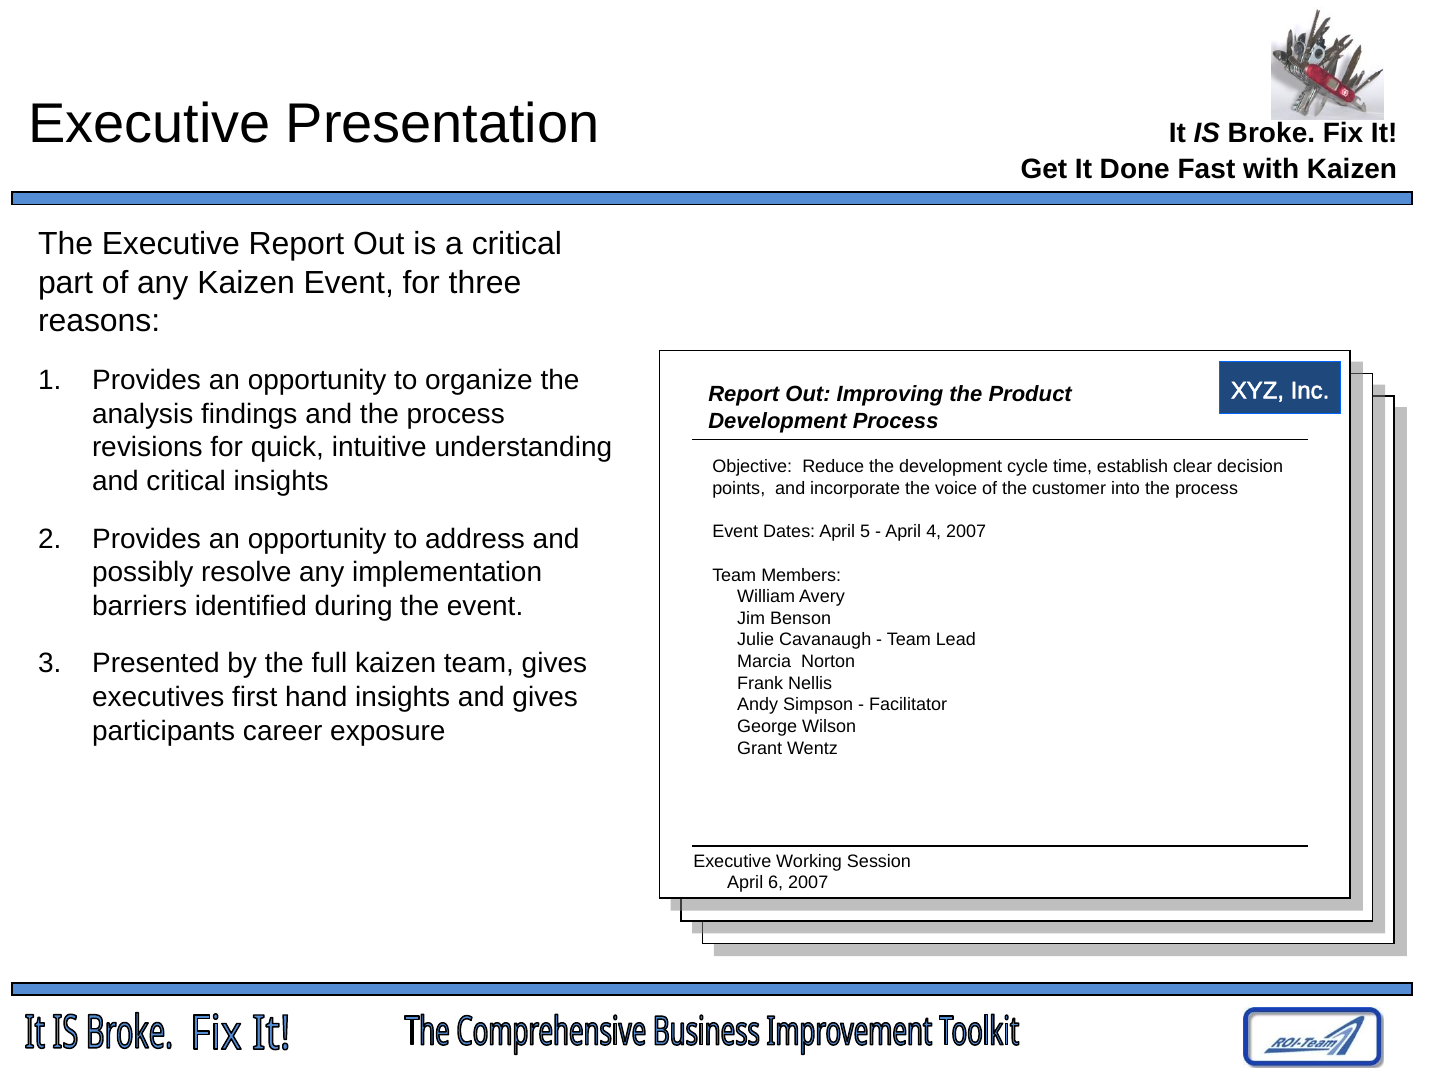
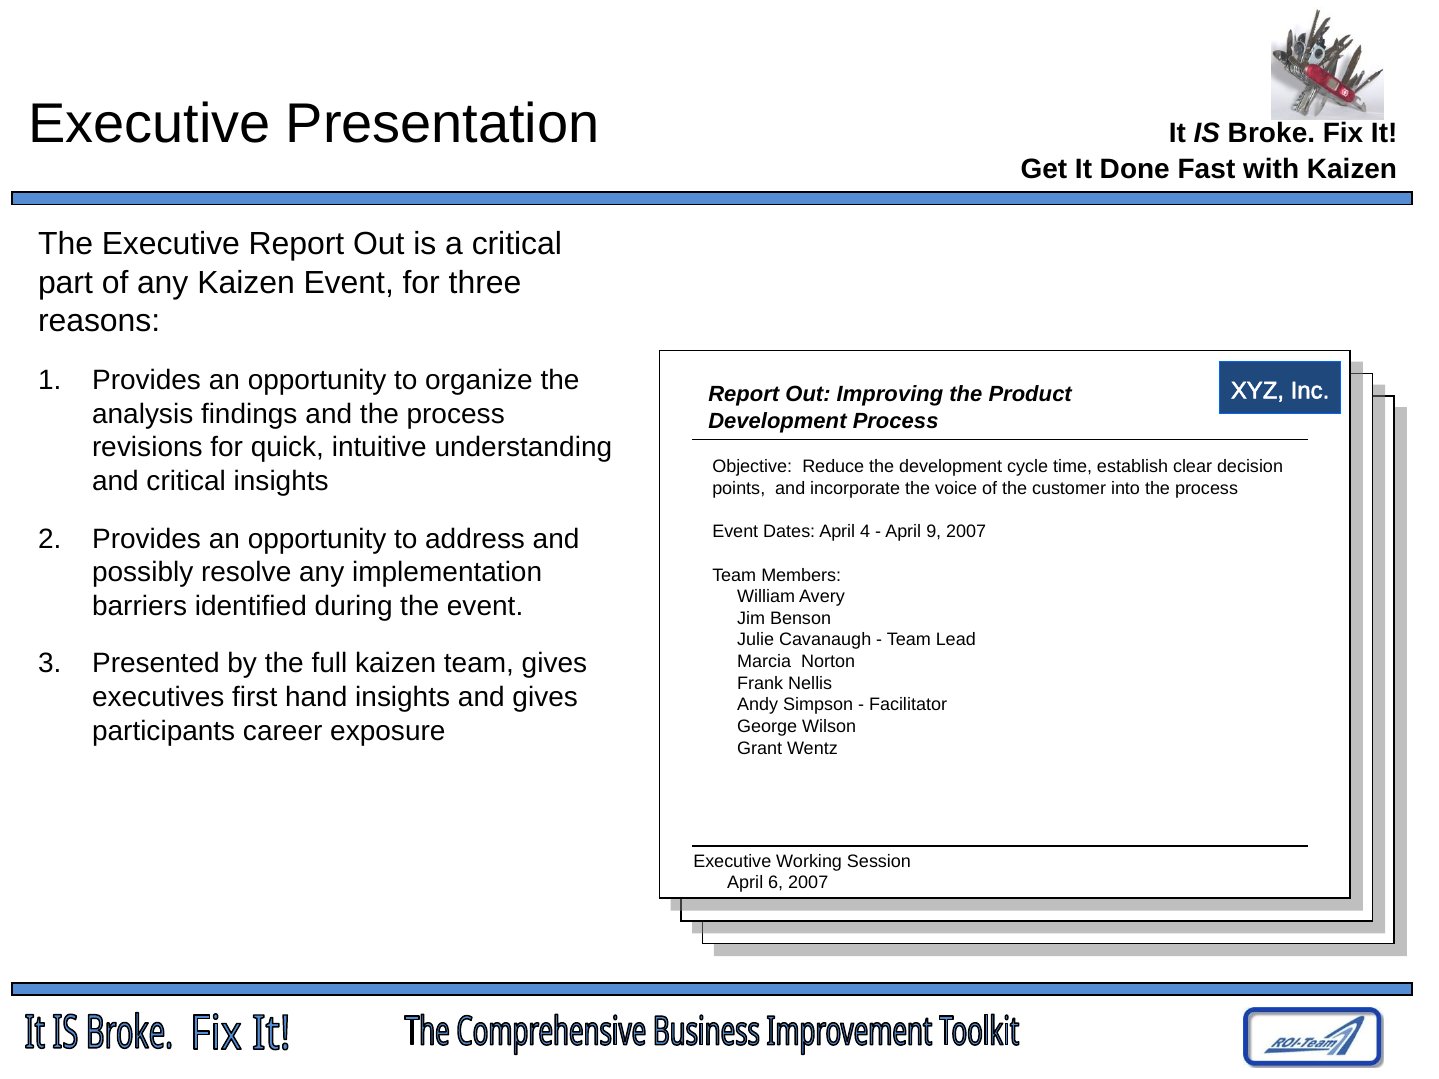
5: 5 -> 4
4: 4 -> 9
